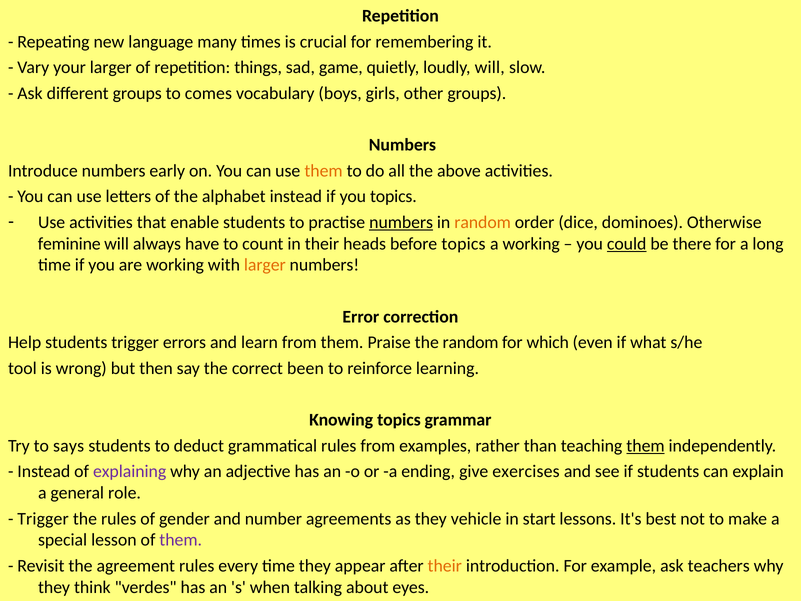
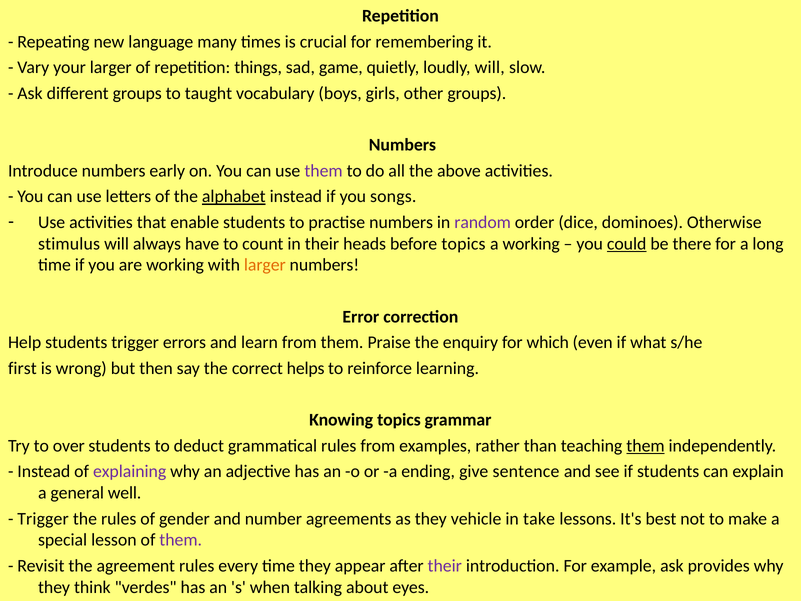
comes: comes -> taught
them at (324, 171) colour: orange -> purple
alphabet underline: none -> present
you topics: topics -> songs
numbers at (401, 222) underline: present -> none
random at (483, 222) colour: orange -> purple
feminine: feminine -> stimulus
the random: random -> enquiry
tool: tool -> first
been: been -> helps
says: says -> over
exercises: exercises -> sentence
role: role -> well
start: start -> take
their at (445, 566) colour: orange -> purple
teachers: teachers -> provides
